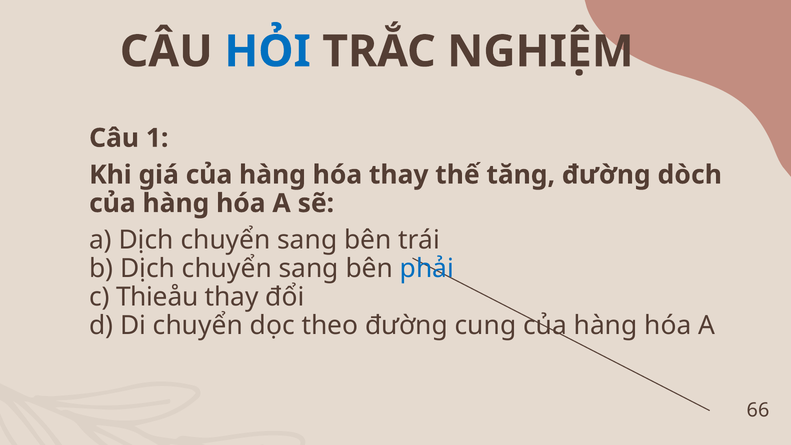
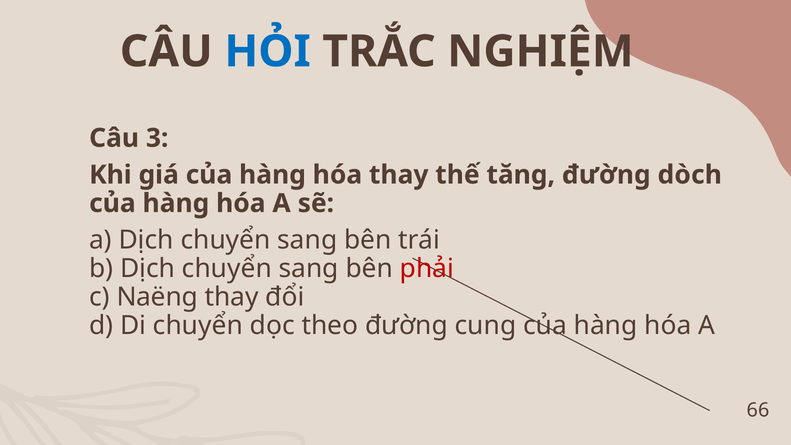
1: 1 -> 3
phải colour: blue -> red
Thieåu: Thieåu -> Naëng
